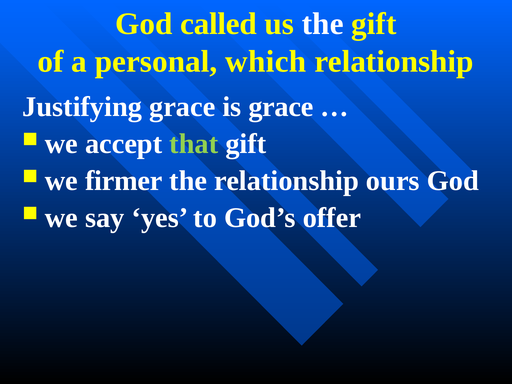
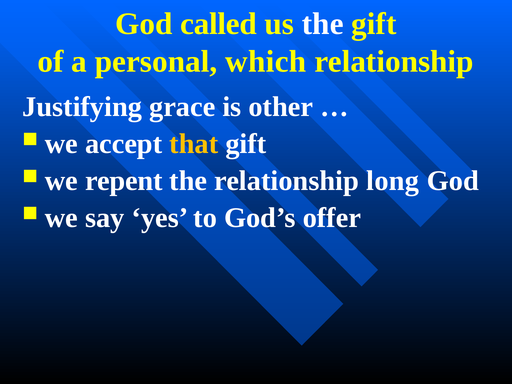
is grace: grace -> other
that colour: light green -> yellow
firmer: firmer -> repent
ours: ours -> long
